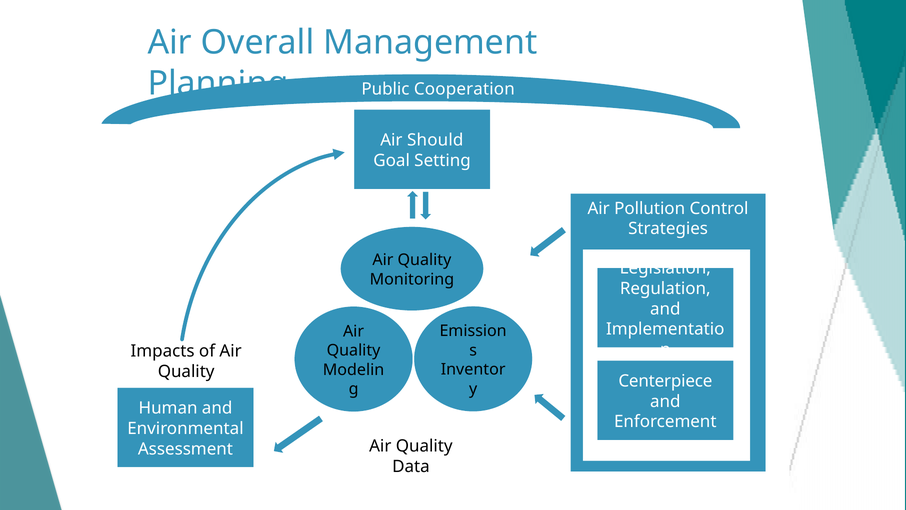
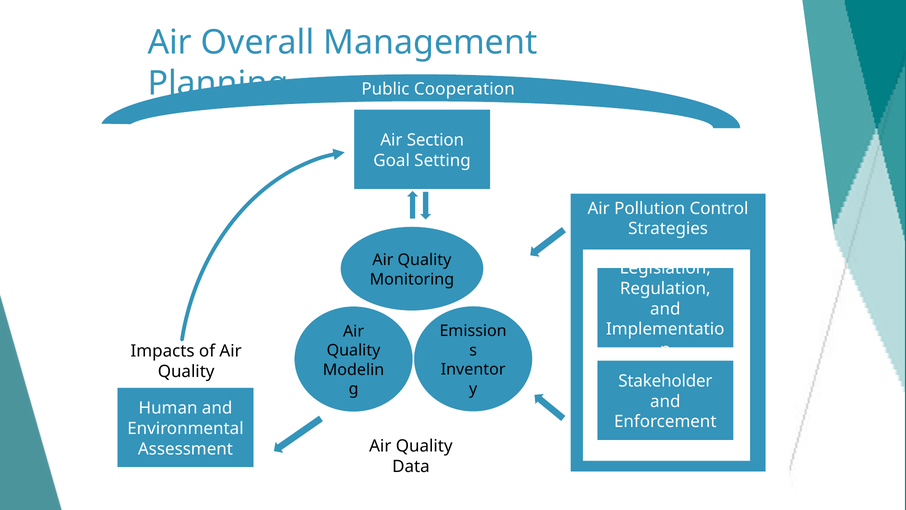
Should: Should -> Section
Centerpiece: Centerpiece -> Stakeholder
